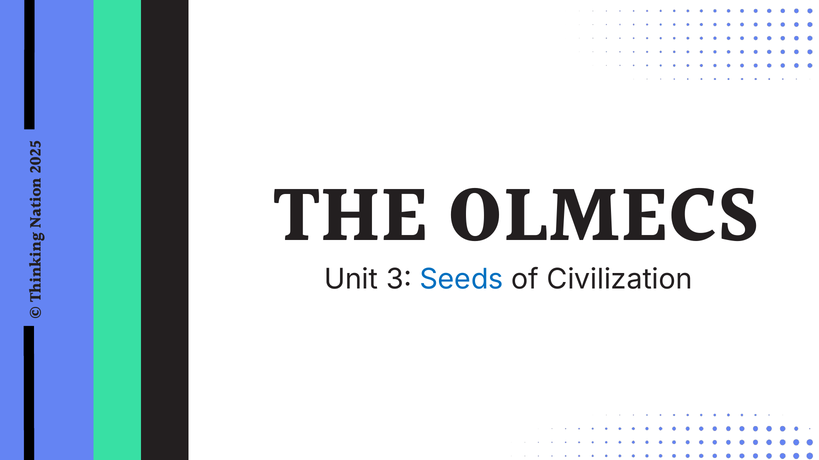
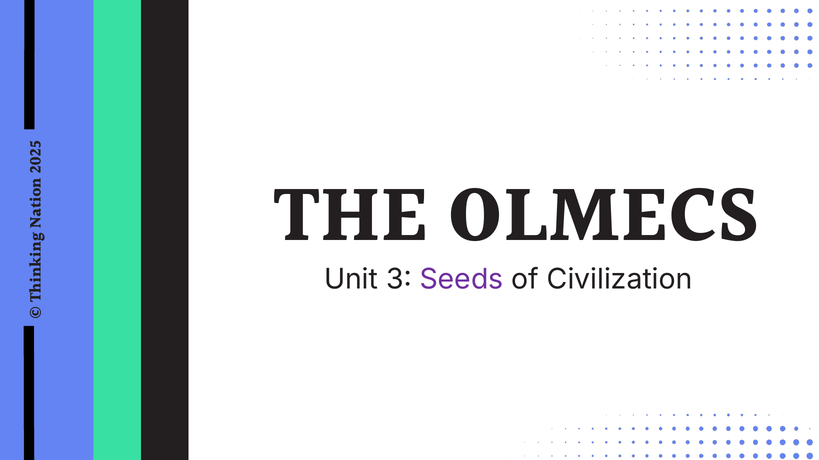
Seeds colour: blue -> purple
